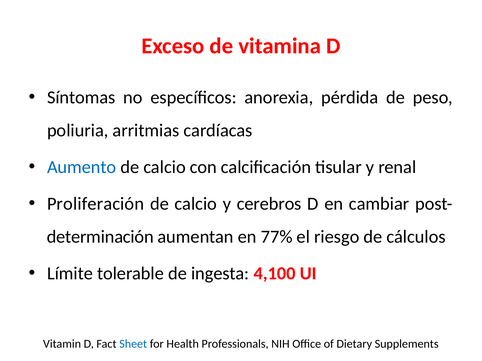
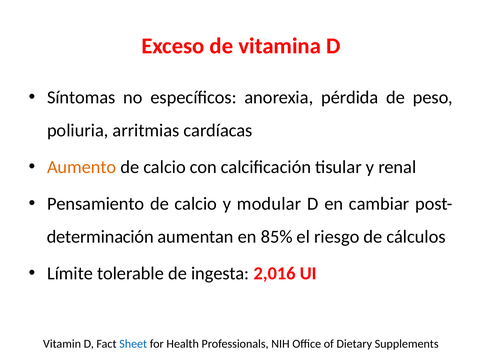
Aumento colour: blue -> orange
Proliferación: Proliferación -> Pensamiento
cerebros: cerebros -> modular
77%: 77% -> 85%
4,100: 4,100 -> 2,016
